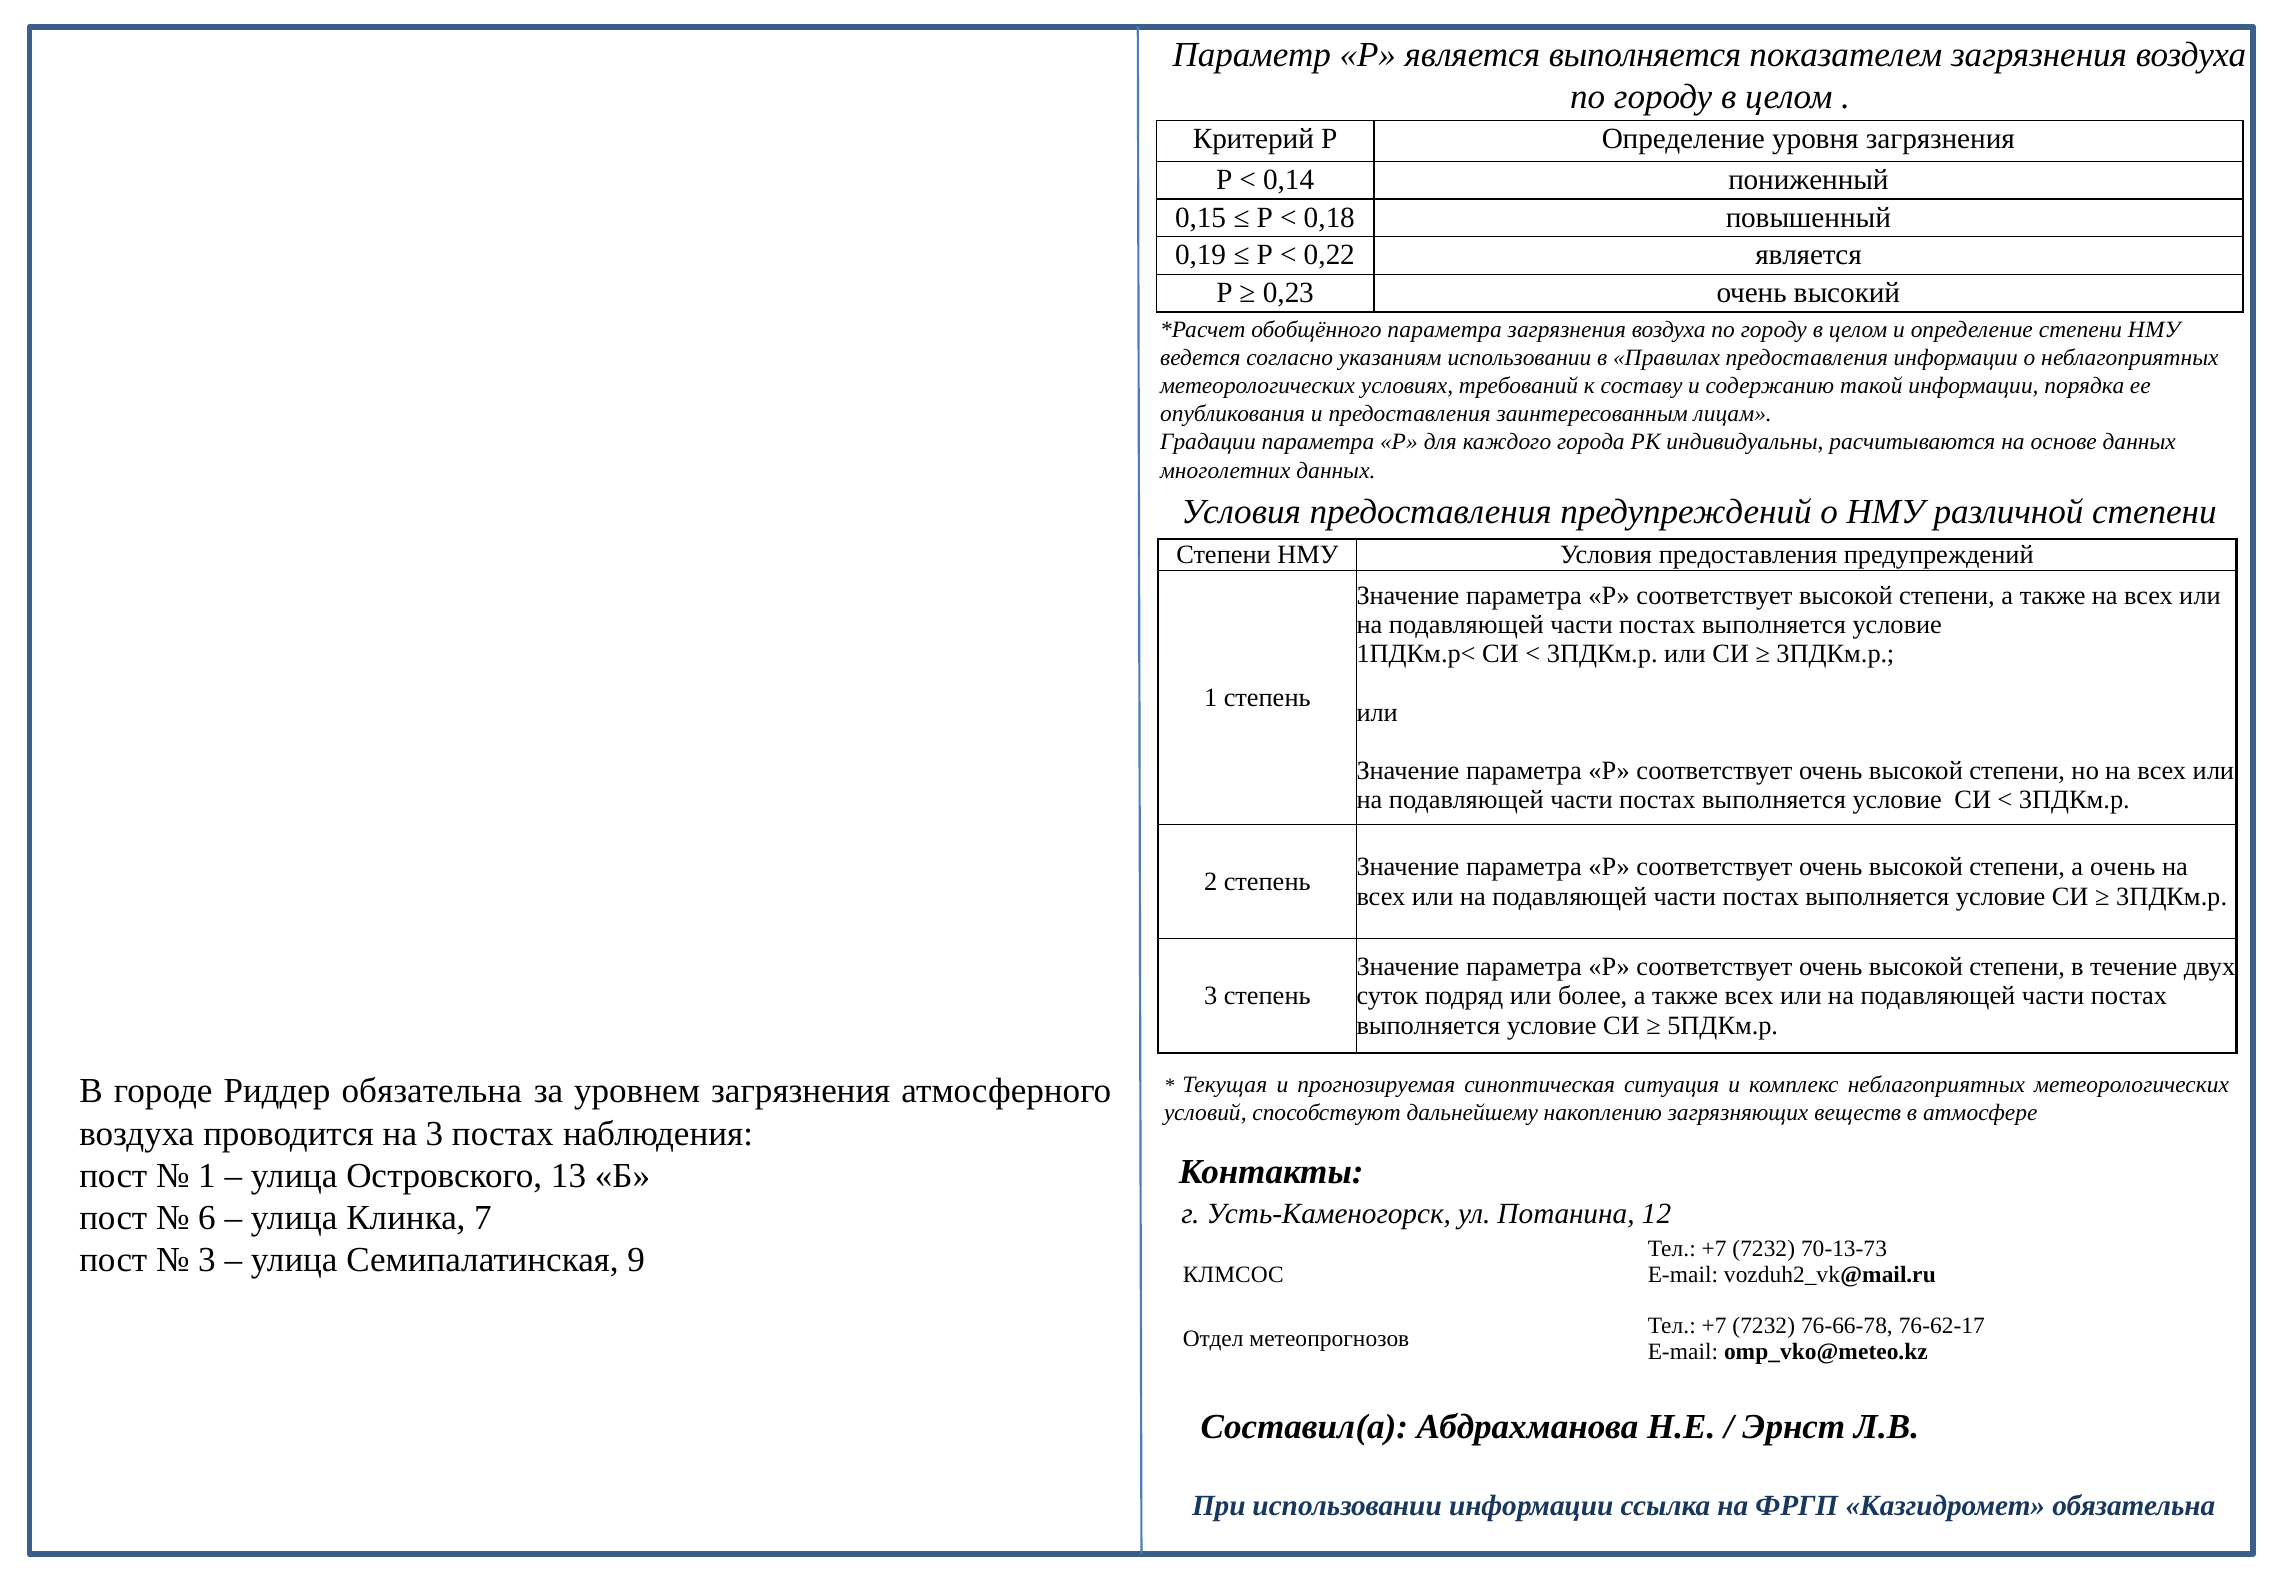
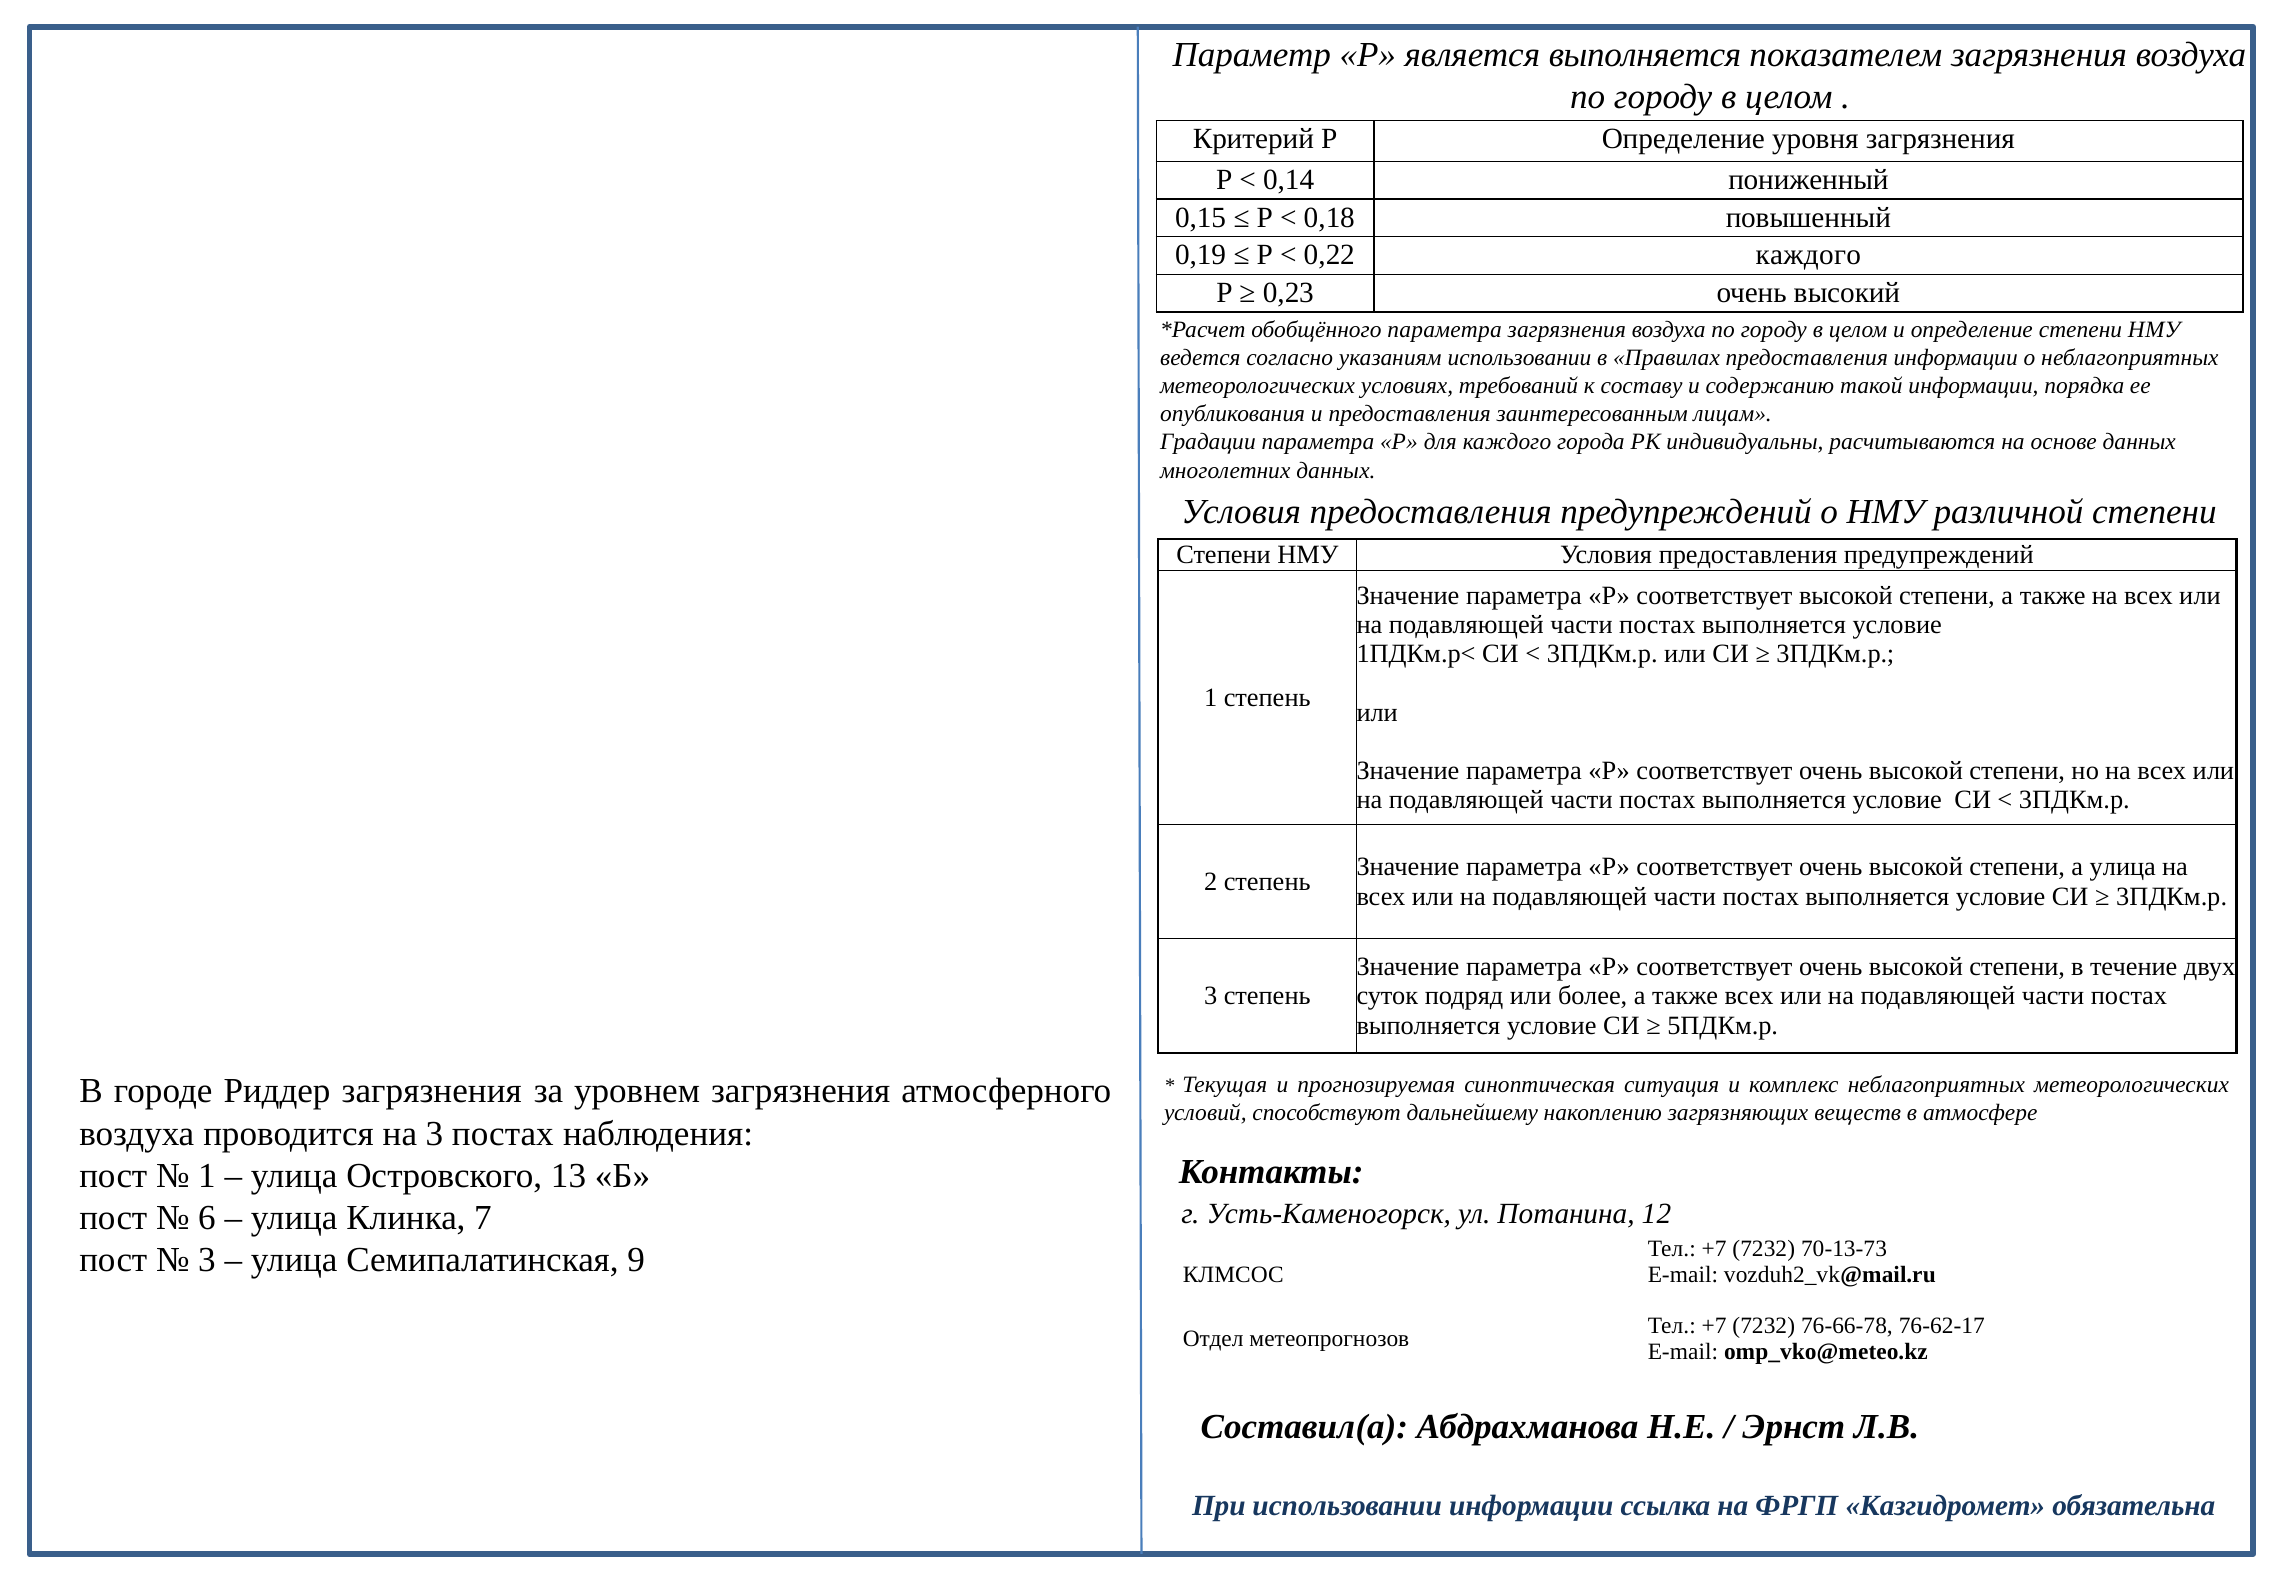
0,22 является: является -> каждого
а очень: очень -> улица
Риддер обязательна: обязательна -> загрязнения
